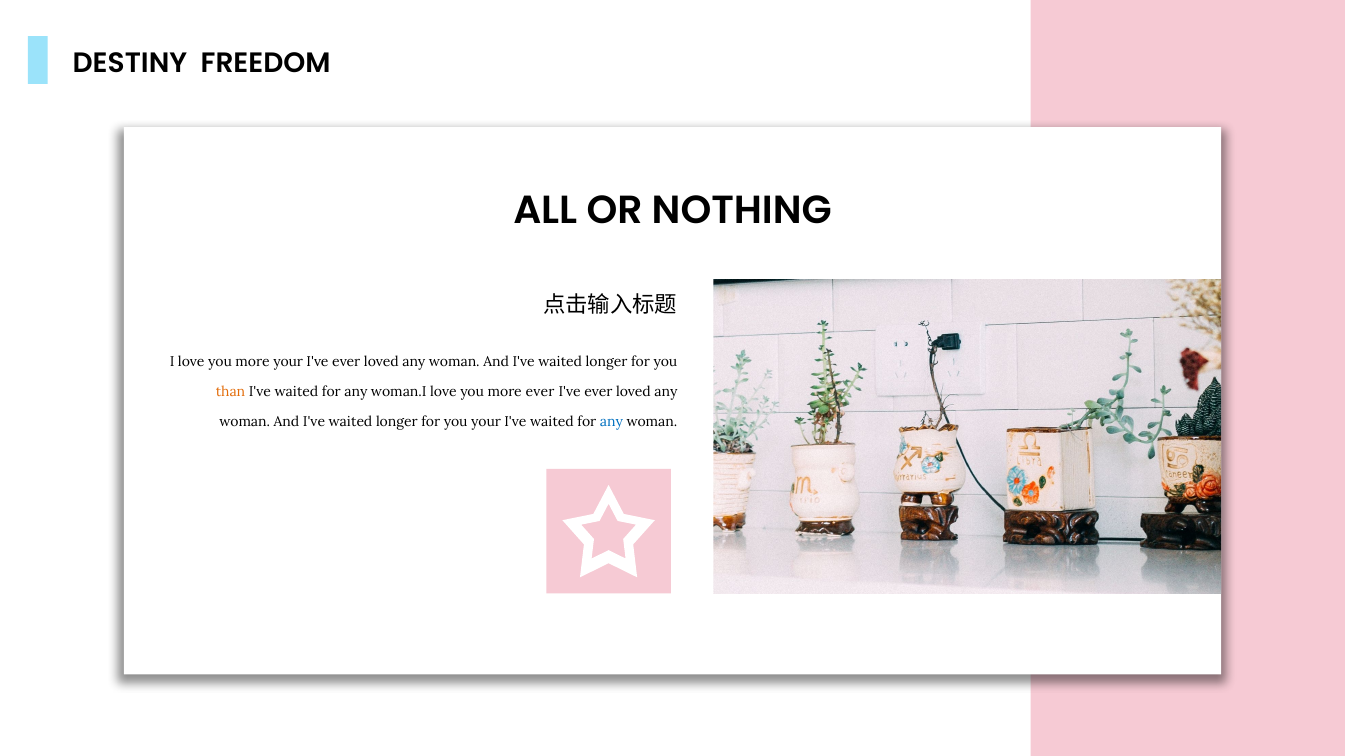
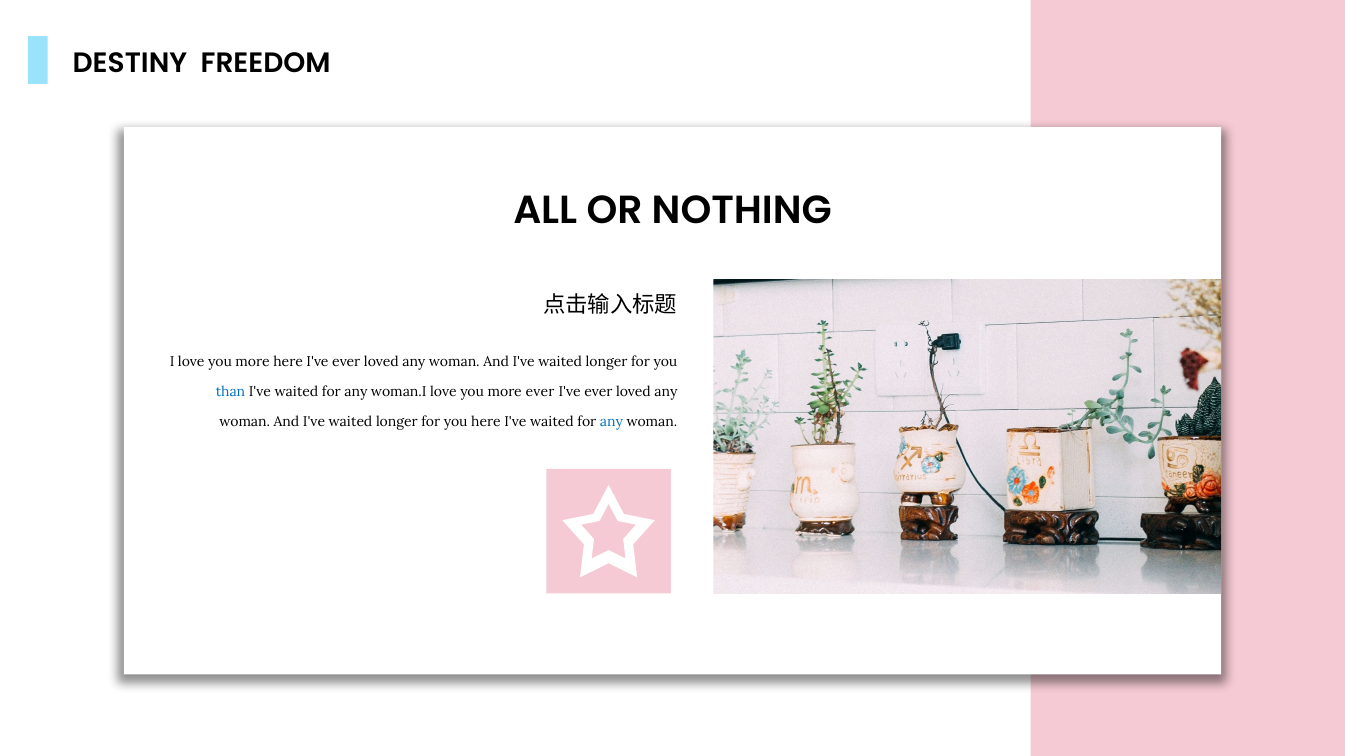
more your: your -> here
than colour: orange -> blue
you your: your -> here
